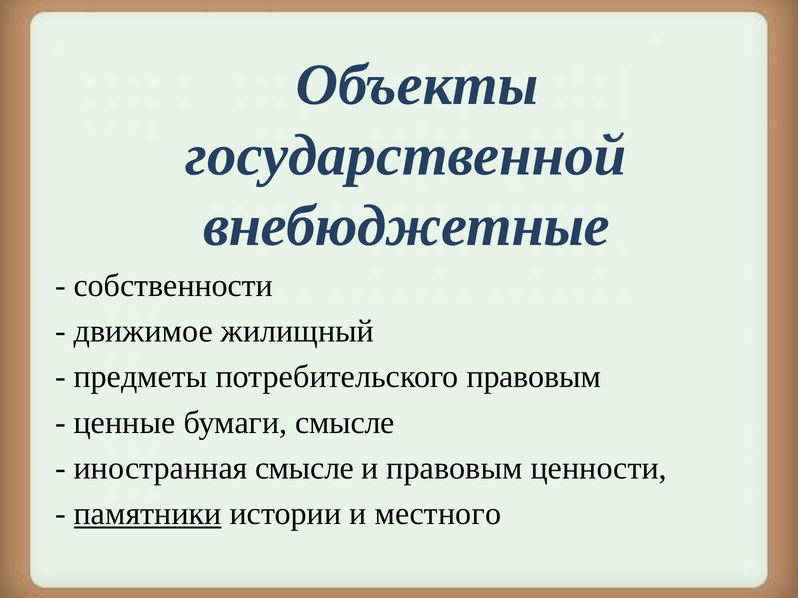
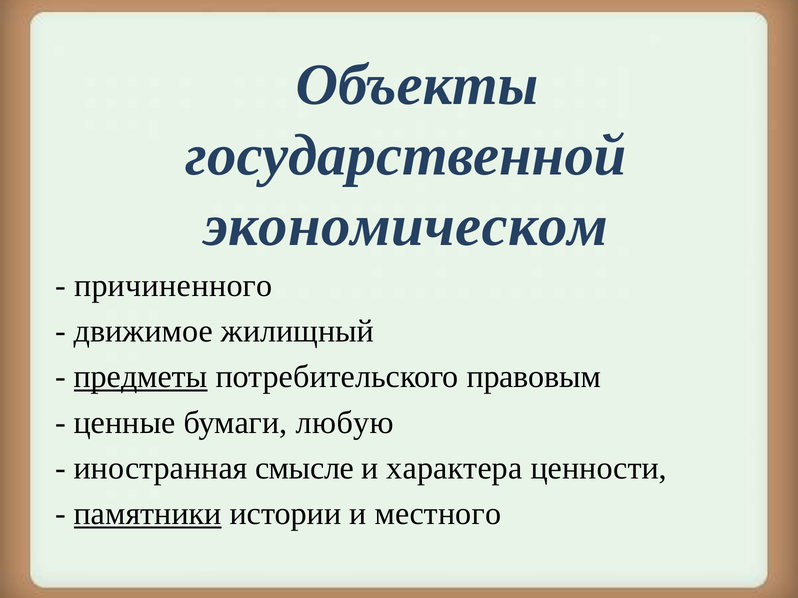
внебюджетные: внебюджетные -> экономическом
собственности: собственности -> причиненного
предметы underline: none -> present
бумаги смысле: смысле -> любую
и правовым: правовым -> характера
